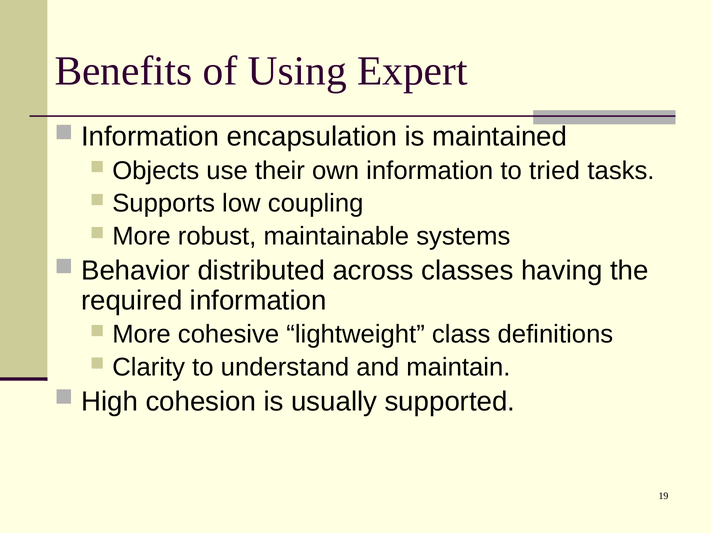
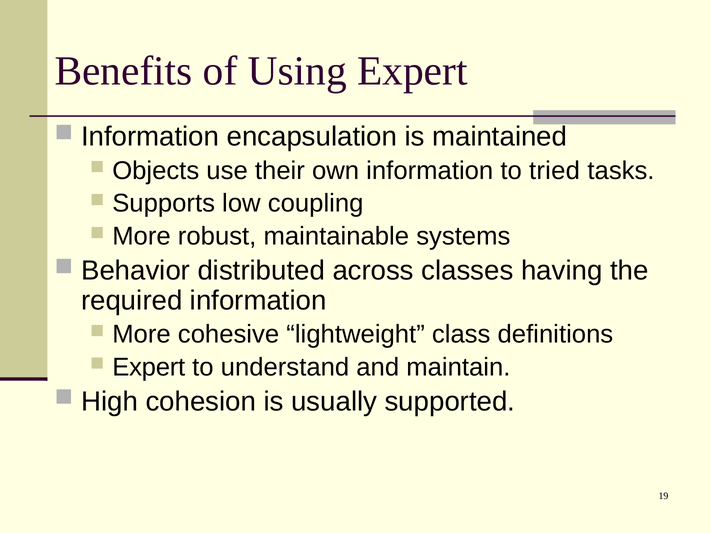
Clarity at (149, 367): Clarity -> Expert
